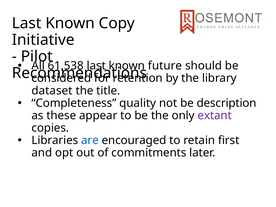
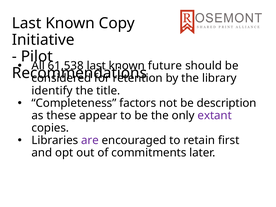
dataset: dataset -> identify
quality: quality -> factors
are colour: blue -> purple
